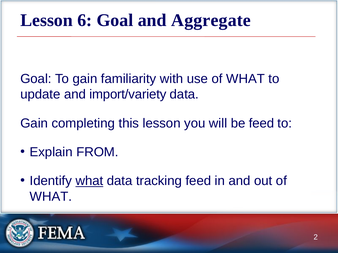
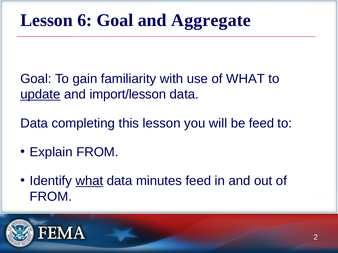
update underline: none -> present
import/variety: import/variety -> import/lesson
Gain at (34, 123): Gain -> Data
tracking: tracking -> minutes
WHAT at (51, 197): WHAT -> FROM
